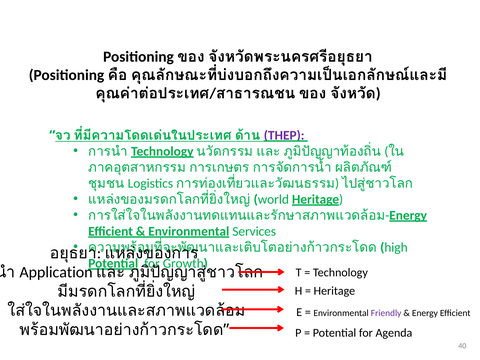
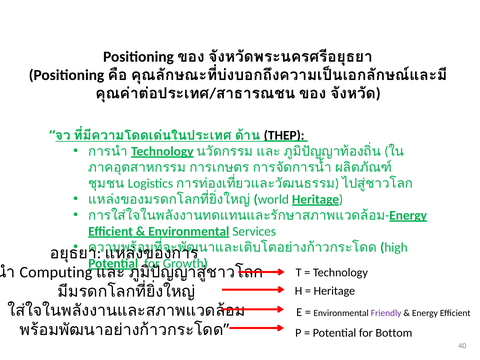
THEP colour: purple -> black
Application: Application -> Computing
Agenda: Agenda -> Bottom
